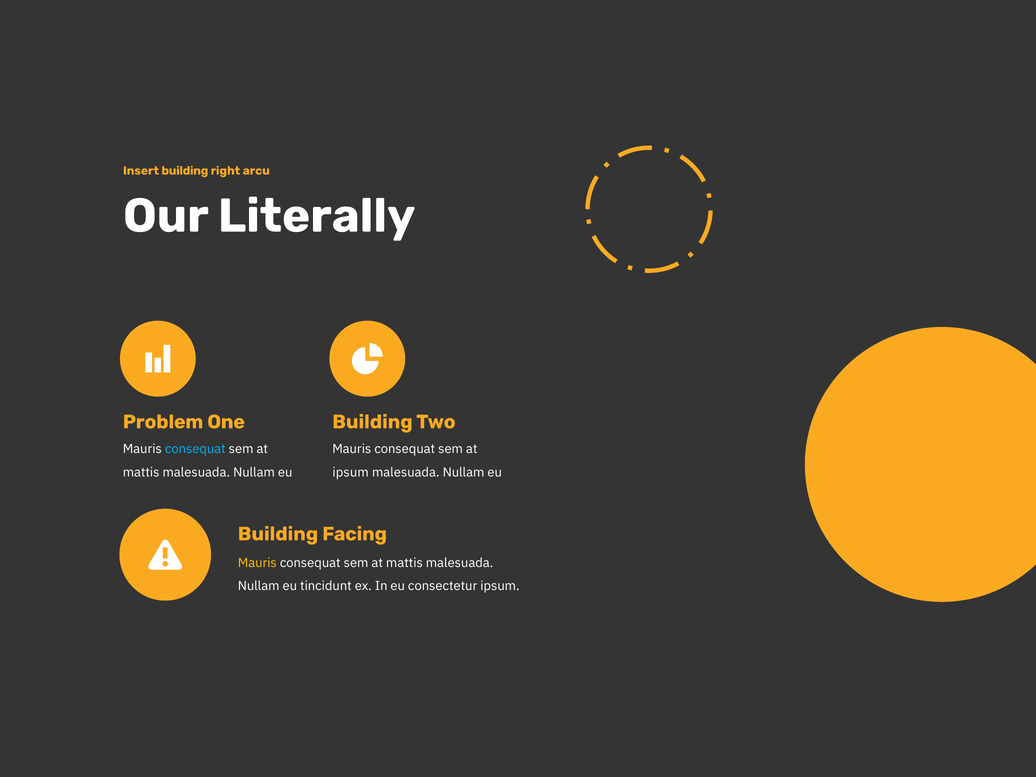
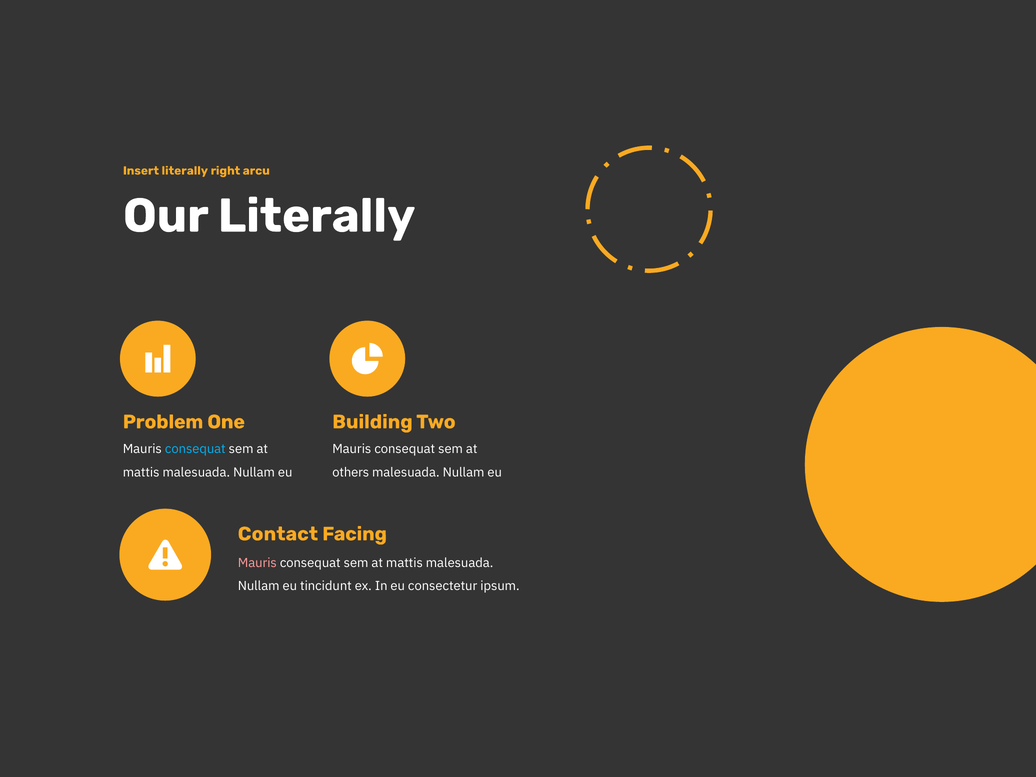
Insert building: building -> literally
ipsum at (351, 473): ipsum -> others
Building at (278, 534): Building -> Contact
Mauris at (257, 563) colour: yellow -> pink
